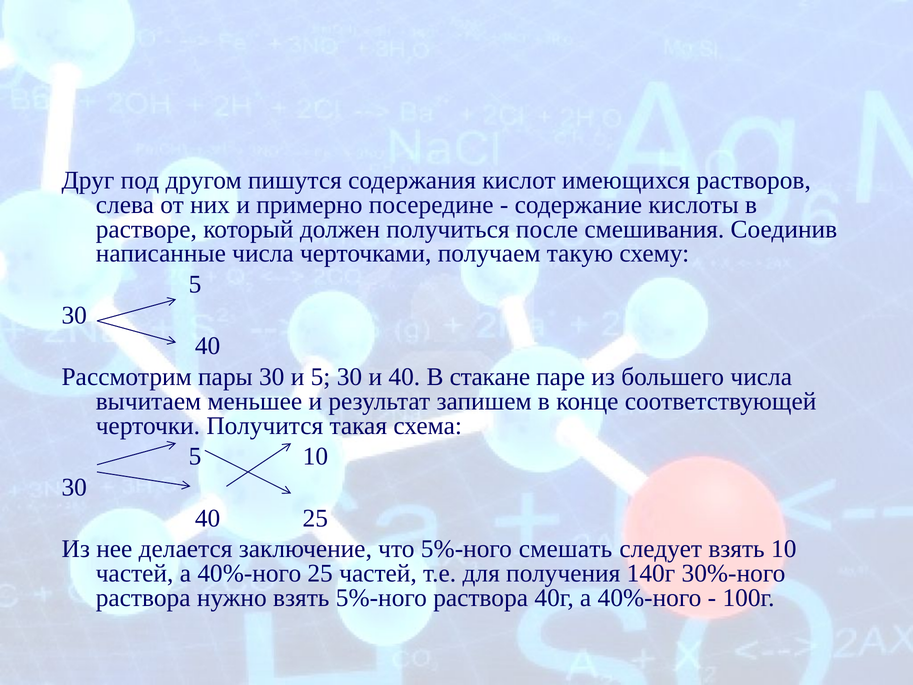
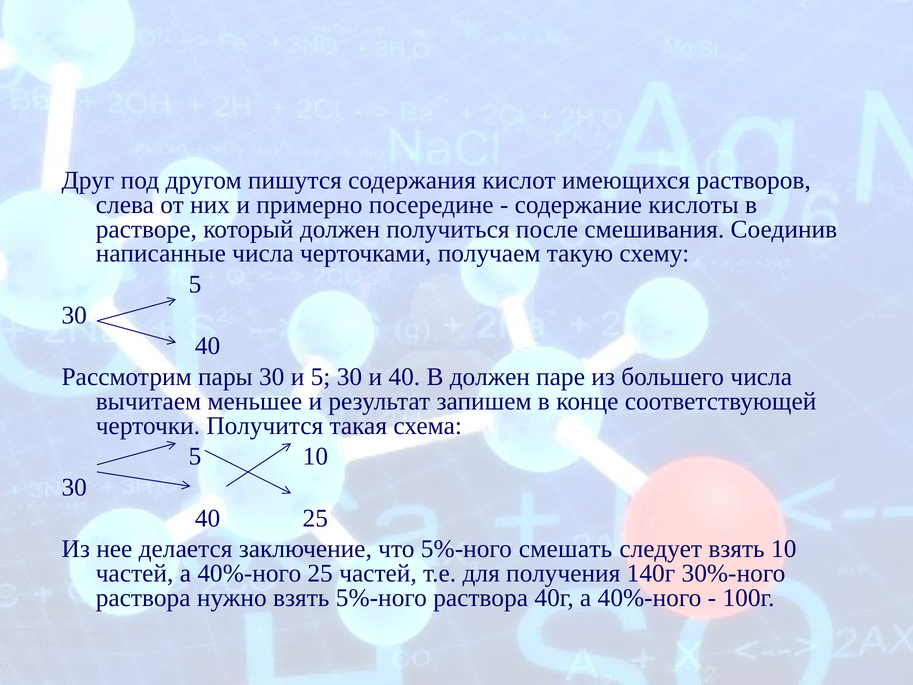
В стакане: стакане -> должен
